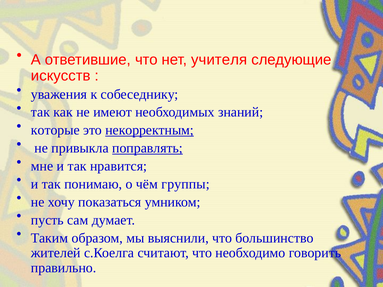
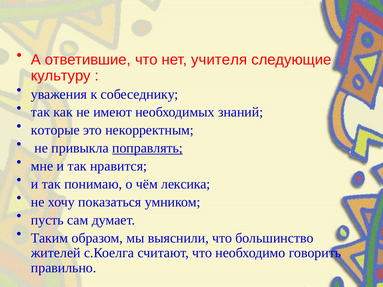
искусств: искусств -> культуру
некорректным underline: present -> none
группы: группы -> лексика
